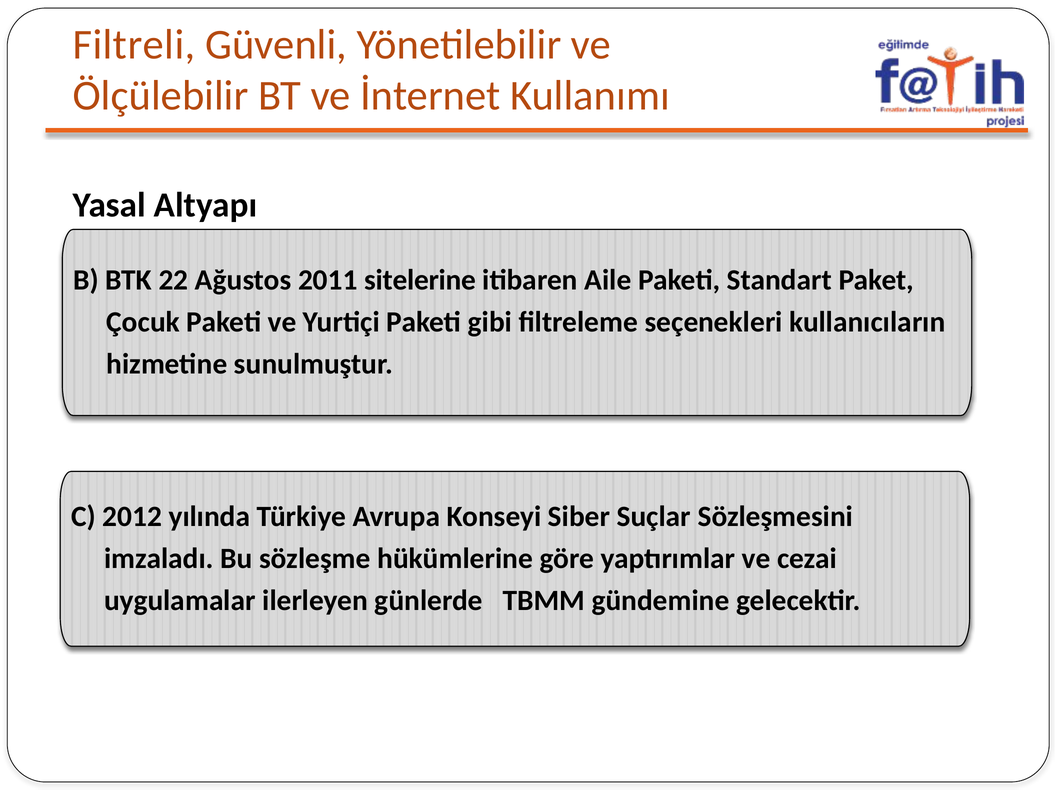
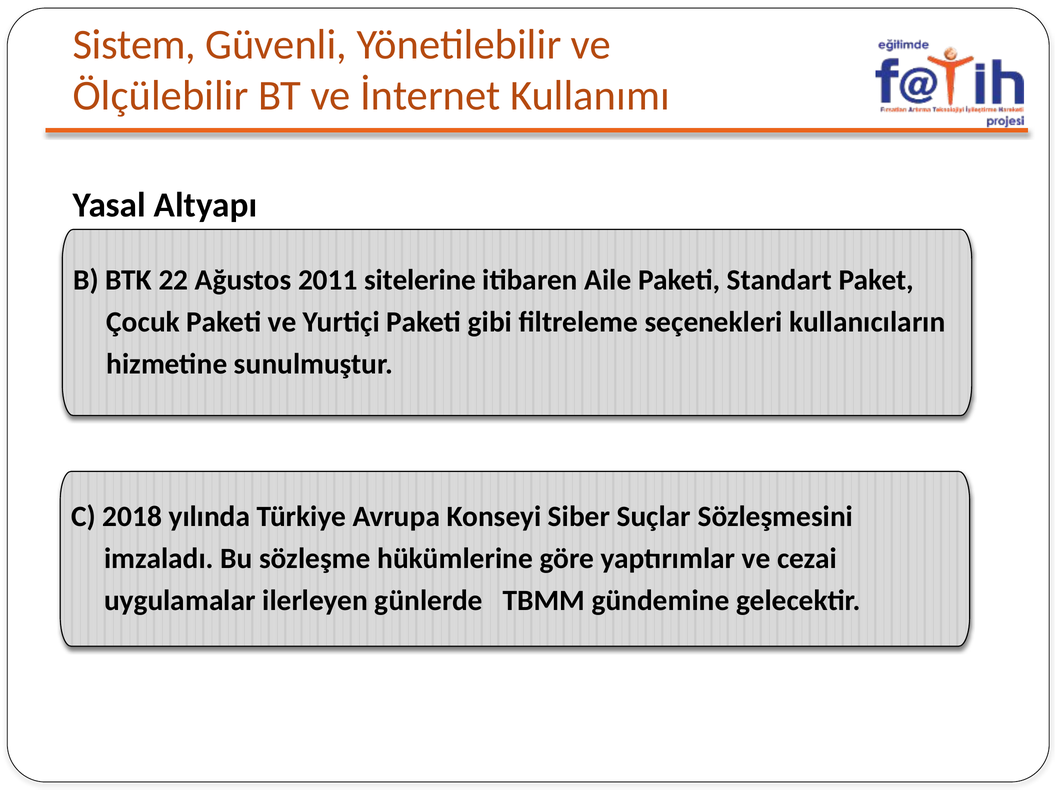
Filtreli: Filtreli -> Sistem
2012: 2012 -> 2018
